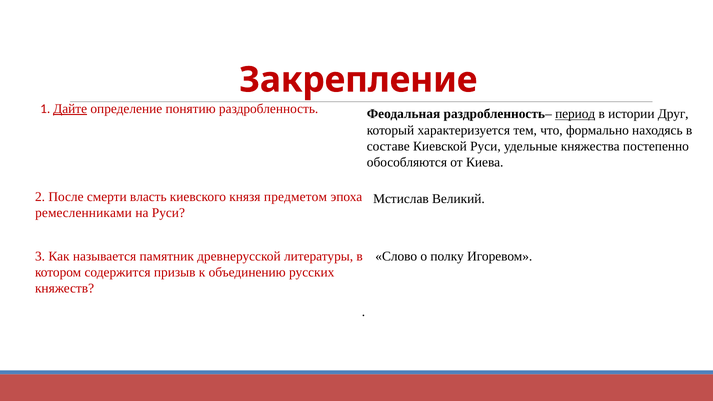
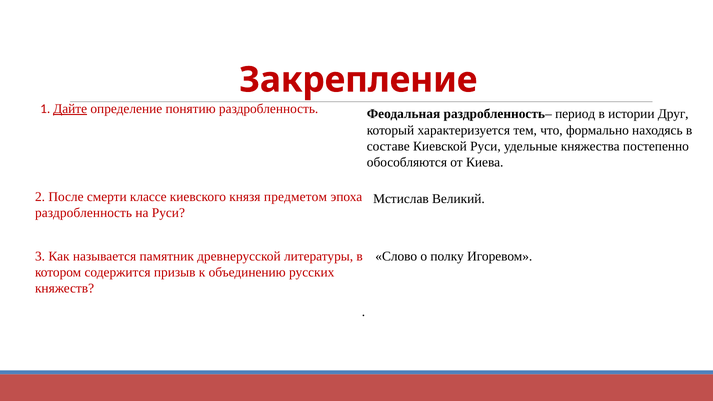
период underline: present -> none
власть: власть -> классе
ремесленниками at (83, 213): ремесленниками -> раздробленность
